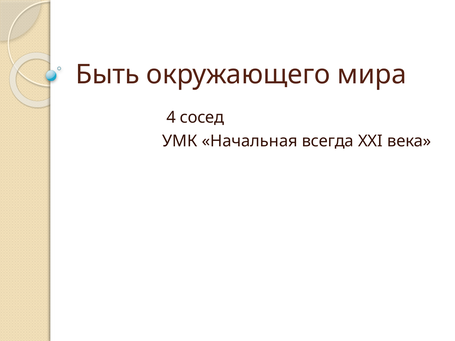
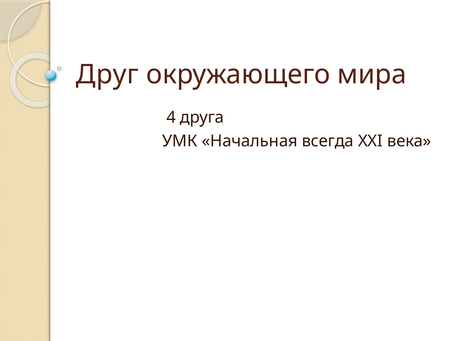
Быть: Быть -> Друг
сосед: сосед -> друга
